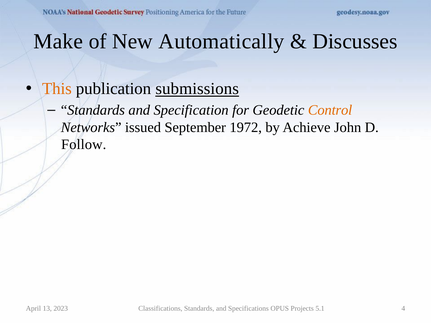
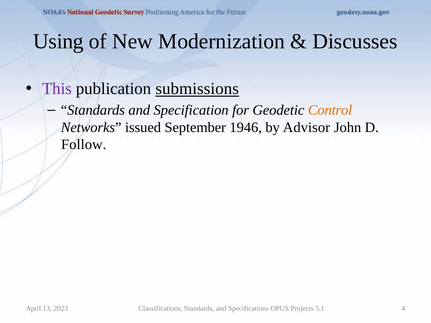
Make: Make -> Using
Automatically: Automatically -> Modernization
This colour: orange -> purple
1972: 1972 -> 1946
Achieve: Achieve -> Advisor
